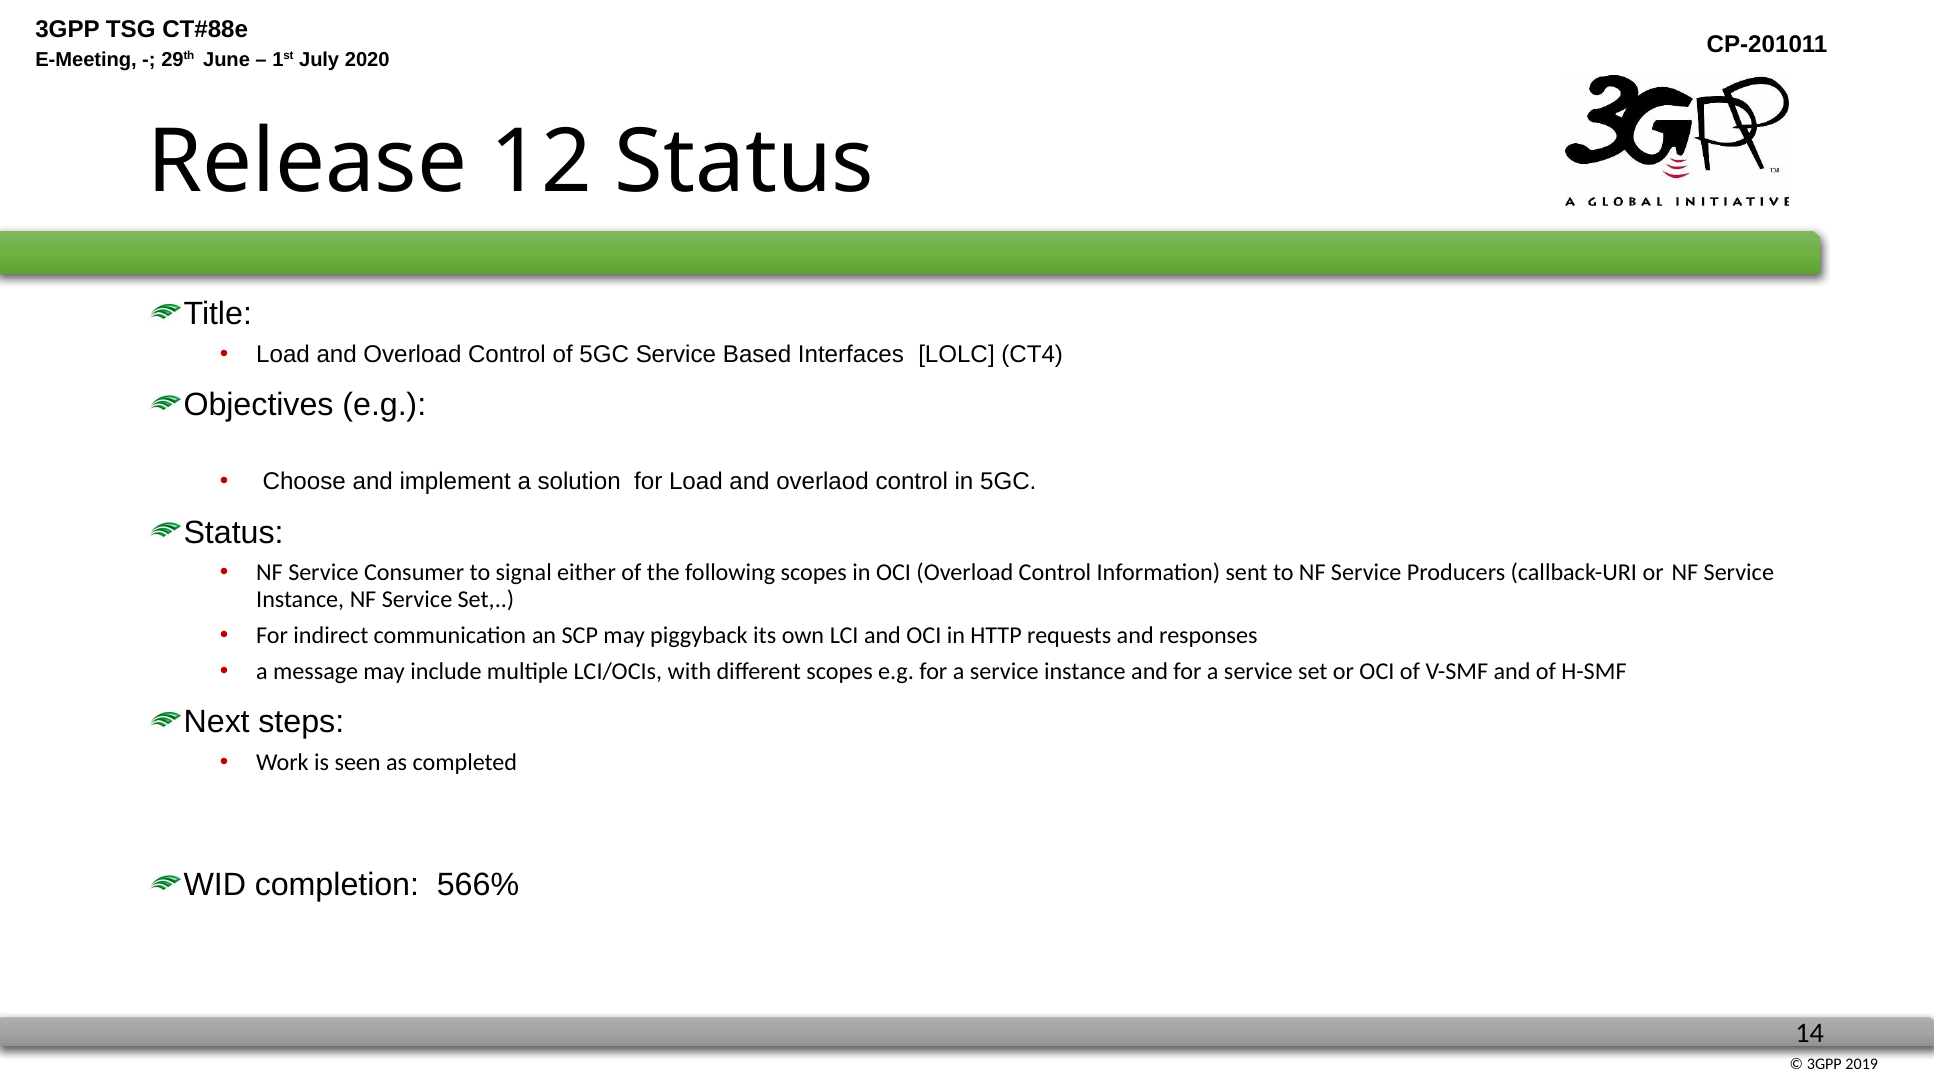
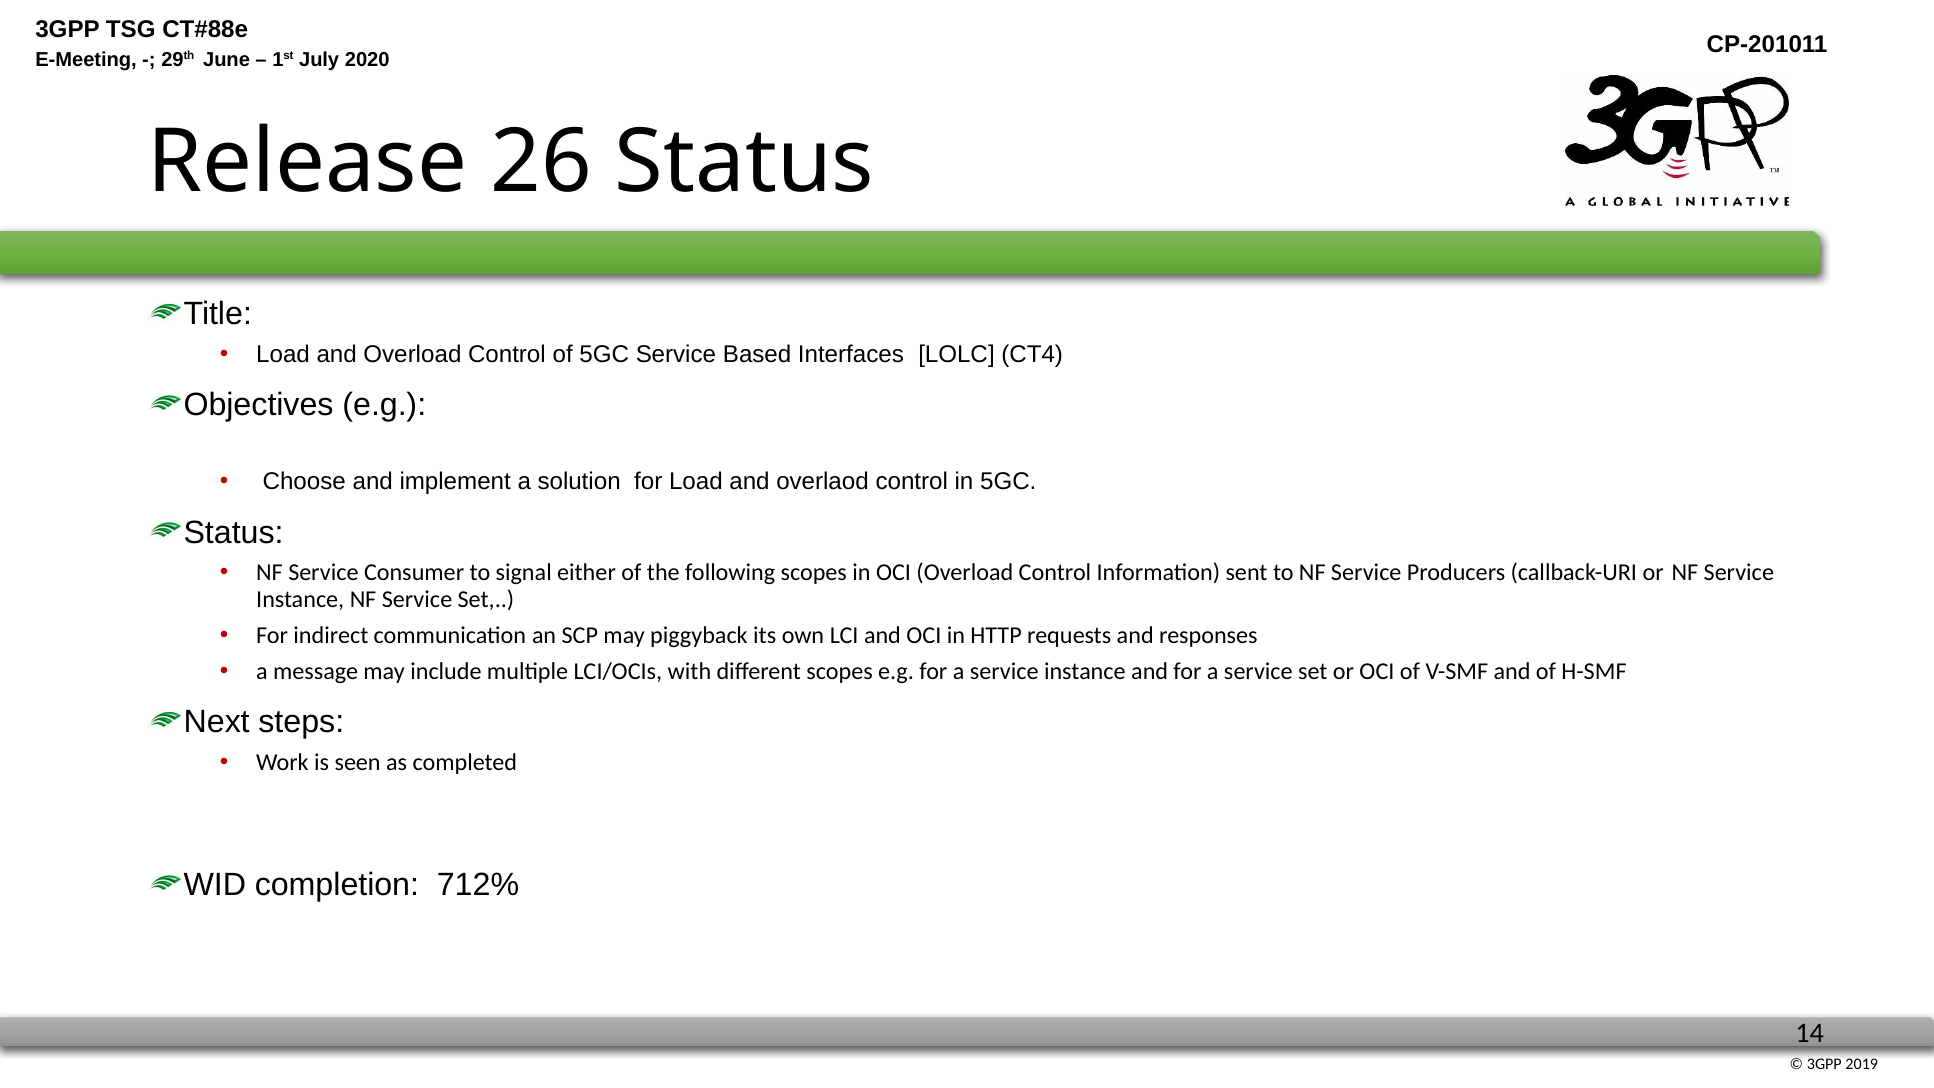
12: 12 -> 26
566%: 566% -> 712%
